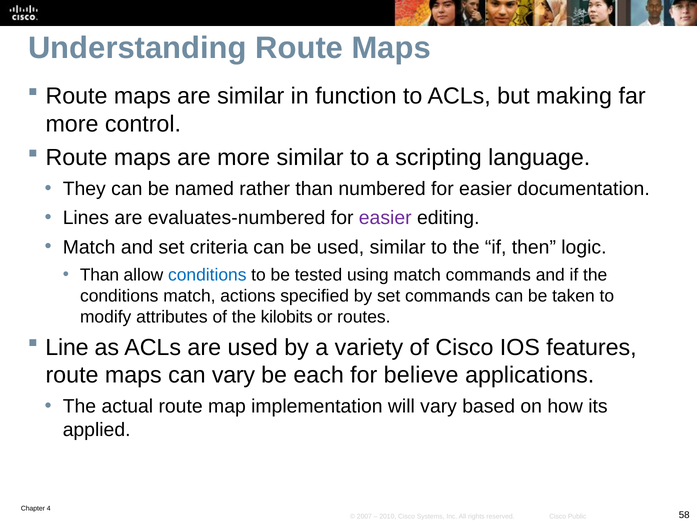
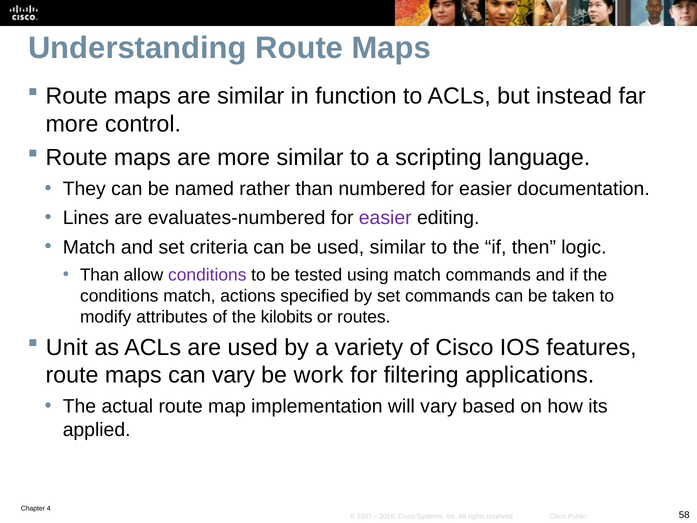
making: making -> instead
conditions at (207, 275) colour: blue -> purple
Line: Line -> Unit
each: each -> work
believe: believe -> filtering
